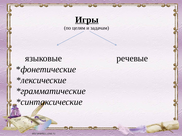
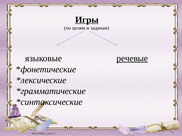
речевые underline: none -> present
